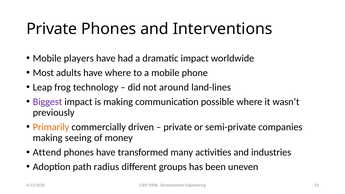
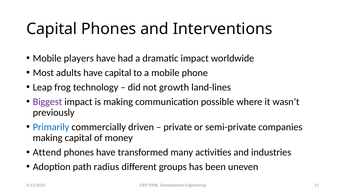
Private at (52, 29): Private -> Capital
have where: where -> capital
around: around -> growth
Primarily colour: orange -> blue
making seeing: seeing -> capital
